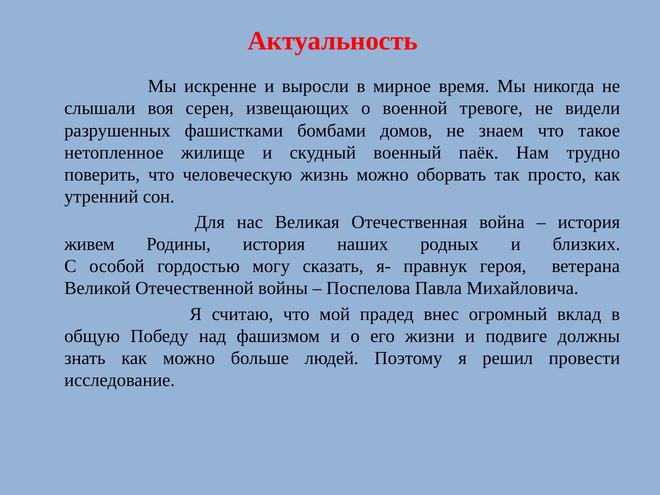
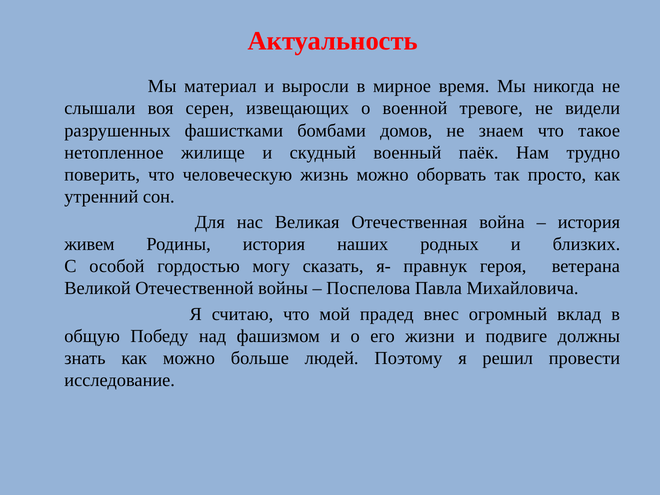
искренне: искренне -> материал
